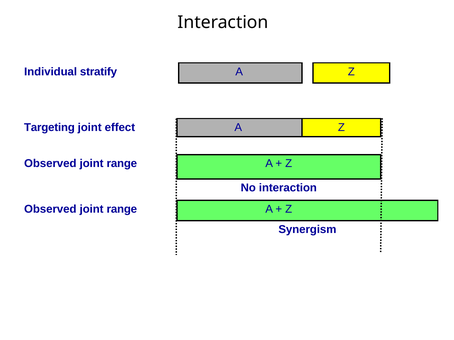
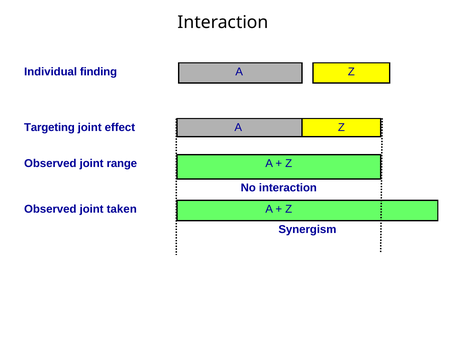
stratify: stratify -> finding
range at (122, 210): range -> taken
